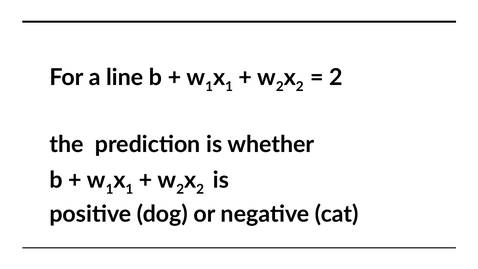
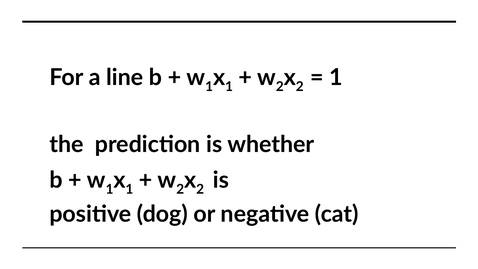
2 at (336, 78): 2 -> 1
